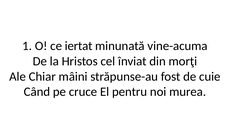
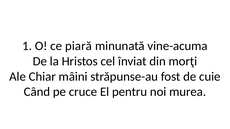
iertat: iertat -> piară
